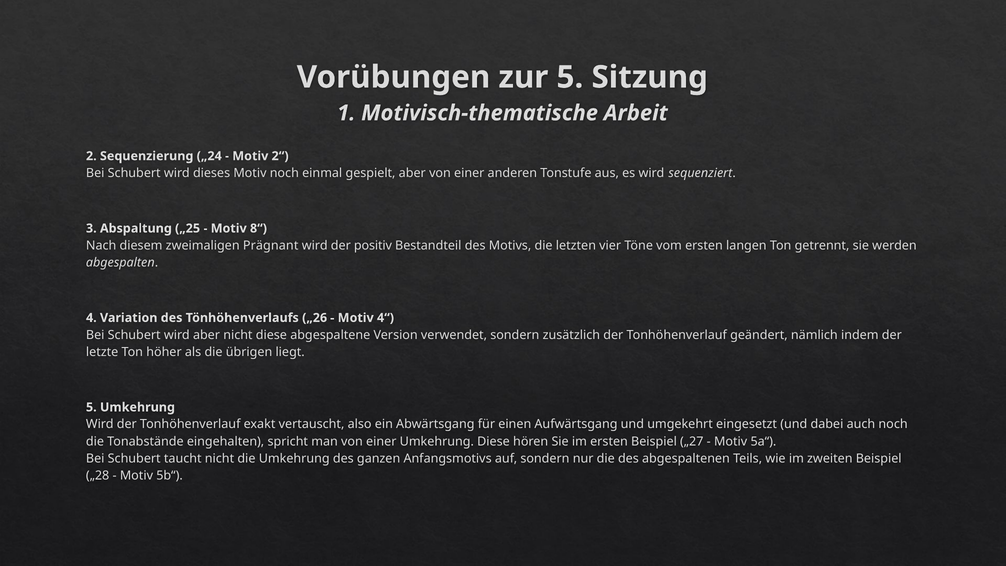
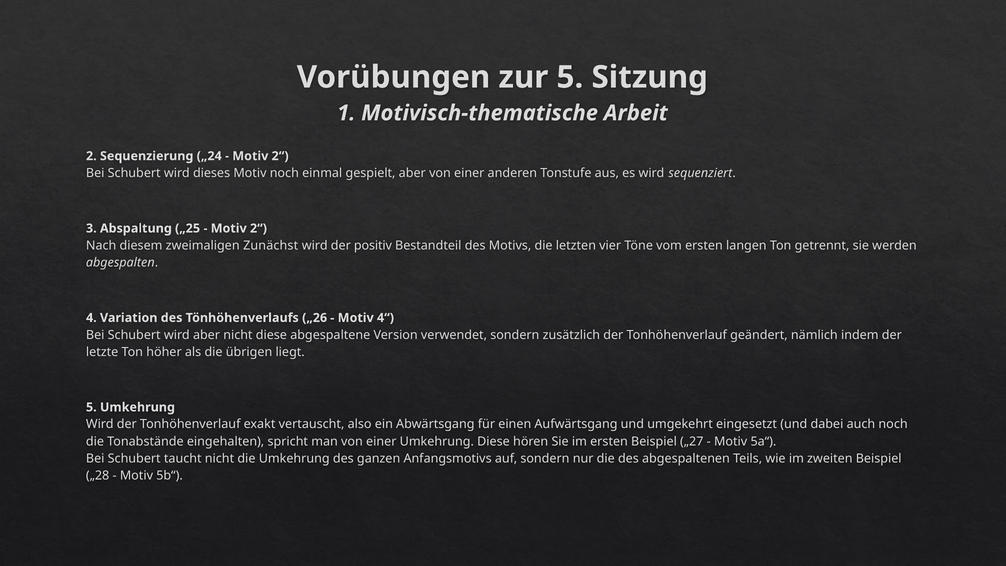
8“ at (258, 228): 8“ -> 2“
Prägnant: Prägnant -> Zunächst
